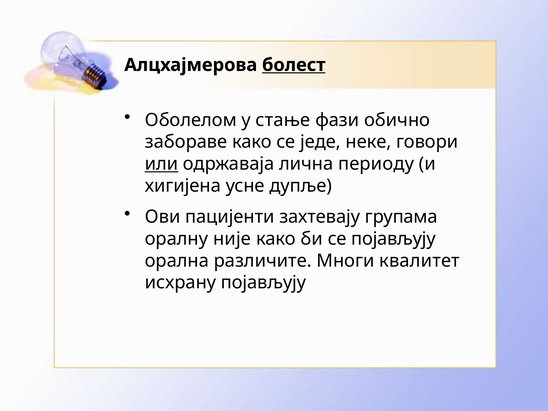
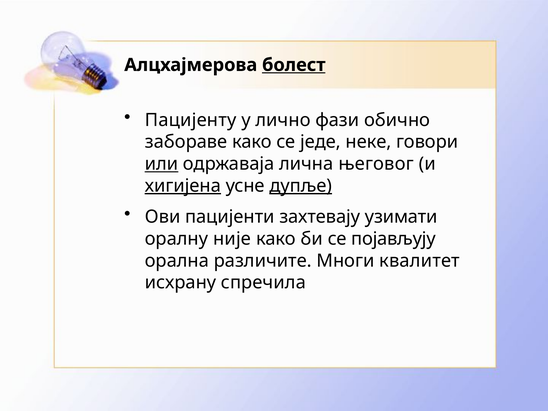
Оболелом: Оболелом -> Пацијенту
стање: стање -> лично
периоду: периоду -> његовог
хигијена underline: none -> present
дупље underline: none -> present
групама: групама -> узимати
исхрану појављују: појављују -> спречила
